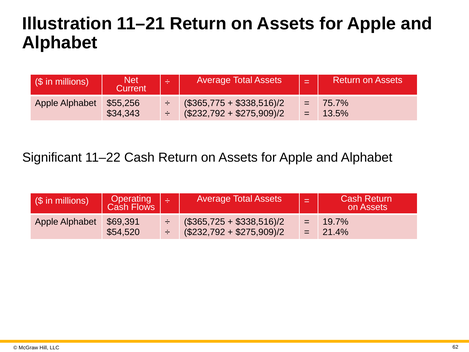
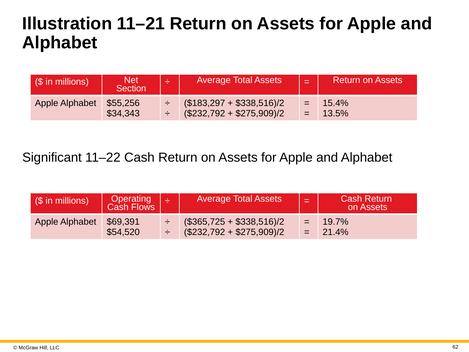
Current: Current -> Section
$365,775: $365,775 -> $183,297
75.7%: 75.7% -> 15.4%
